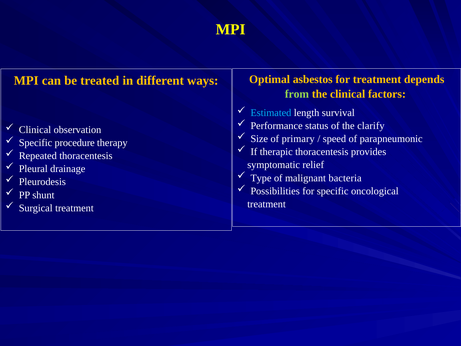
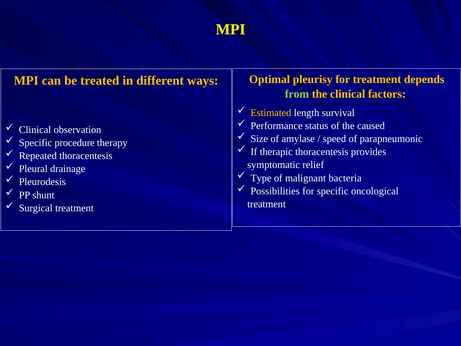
asbestos: asbestos -> pleurisy
Estimated colour: light blue -> yellow
clarify: clarify -> caused
primary: primary -> amylase
